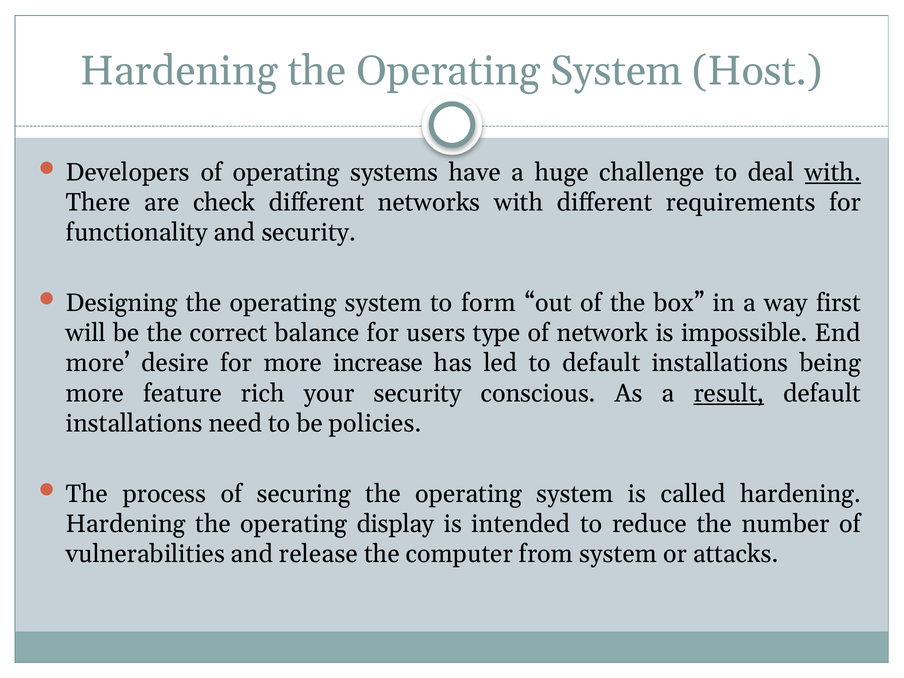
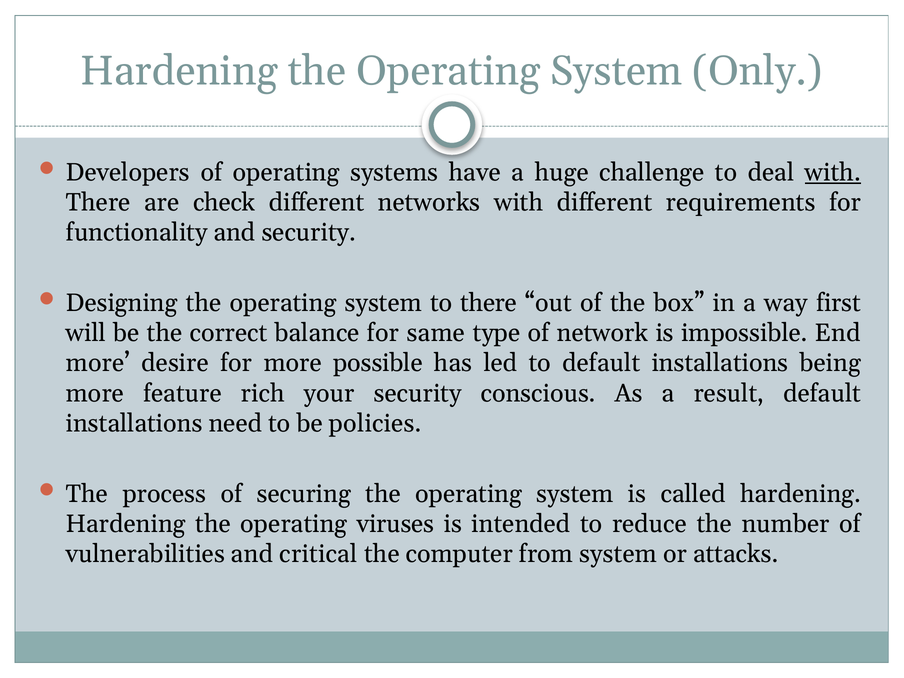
Host: Host -> Only
to form: form -> there
users: users -> same
increase: increase -> possible
result underline: present -> none
display: display -> viruses
release: release -> critical
